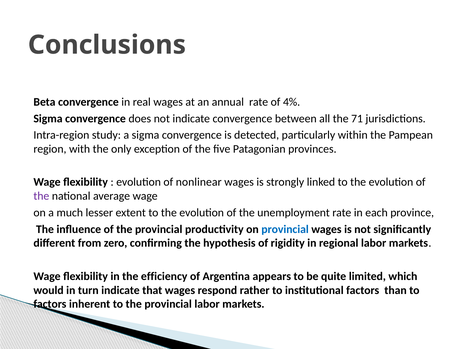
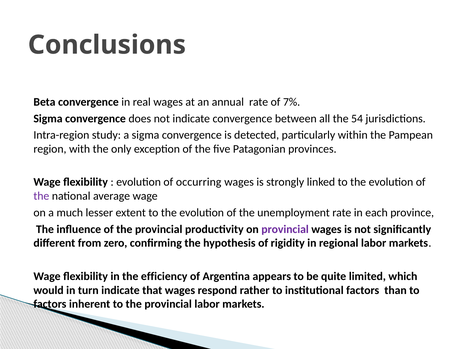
4%: 4% -> 7%
71: 71 -> 54
nonlinear: nonlinear -> occurring
provincial at (285, 230) colour: blue -> purple
